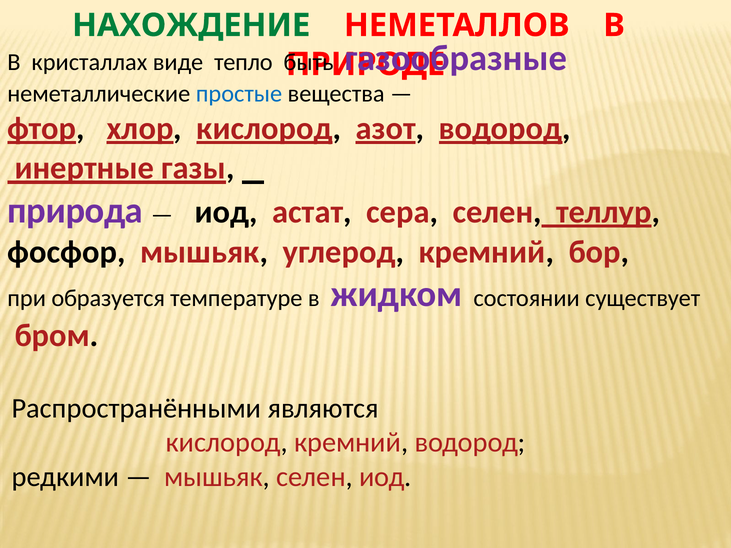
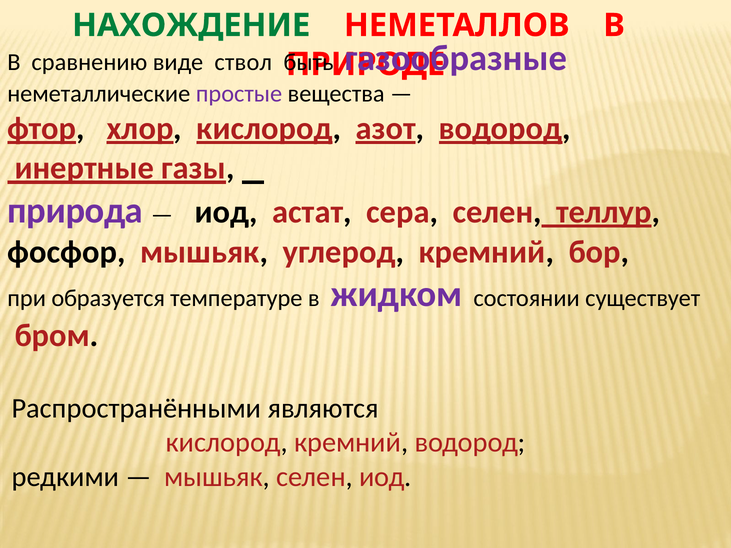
кристаллах: кристаллах -> сравнению
тепло: тепло -> ствол
простые colour: blue -> purple
